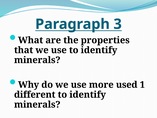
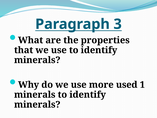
different at (35, 94): different -> minerals
